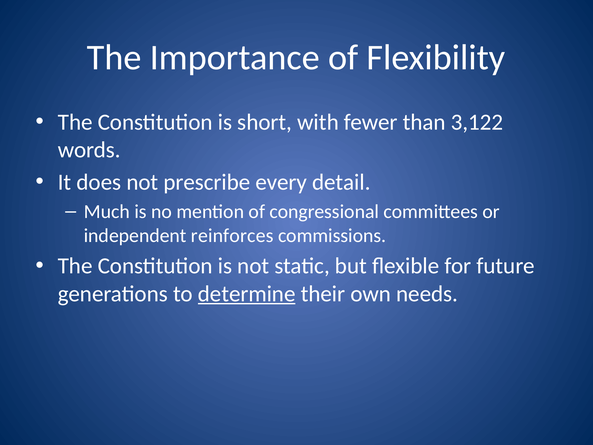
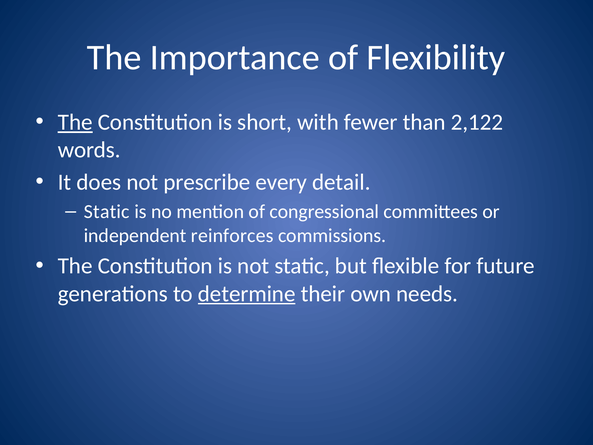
The at (75, 122) underline: none -> present
3,122: 3,122 -> 2,122
Much at (107, 212): Much -> Static
